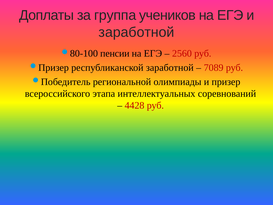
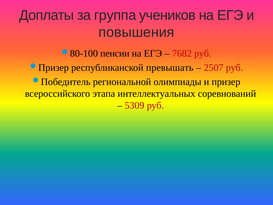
заработной at (136, 32): заработной -> повышения
2560: 2560 -> 7682
республиканской заработной: заработной -> превышать
7089: 7089 -> 2507
4428: 4428 -> 5309
